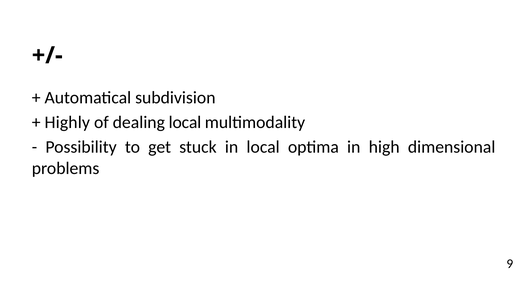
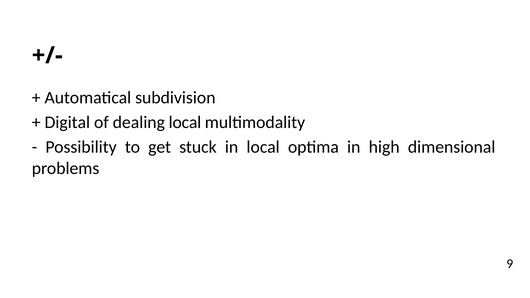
Highly: Highly -> Digital
